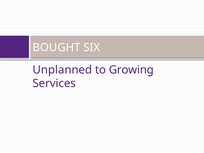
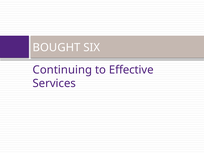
Unplanned: Unplanned -> Continuing
Growing: Growing -> Effective
